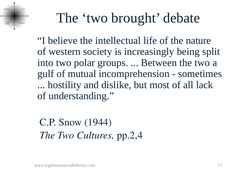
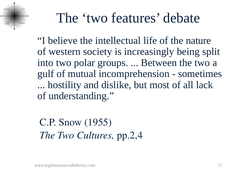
brought: brought -> features
1944: 1944 -> 1955
